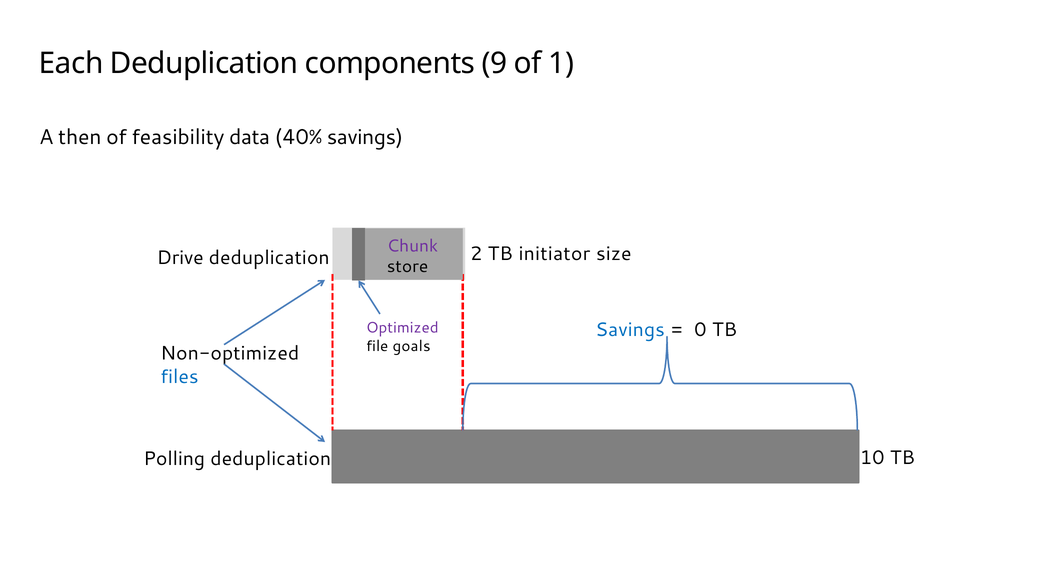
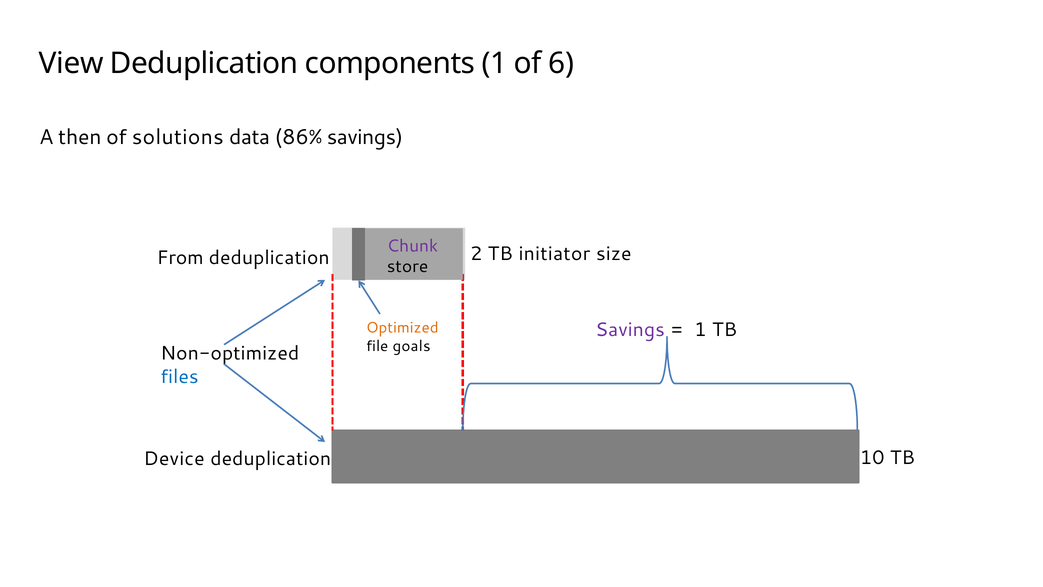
Each: Each -> View
components 9: 9 -> 1
1: 1 -> 6
feasibility: feasibility -> solutions
40%: 40% -> 86%
Drive: Drive -> From
Optimized colour: purple -> orange
Savings at (630, 330) colour: blue -> purple
0 at (700, 330): 0 -> 1
Polling: Polling -> Device
